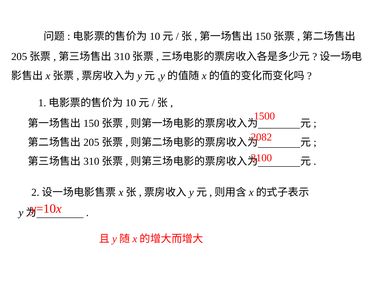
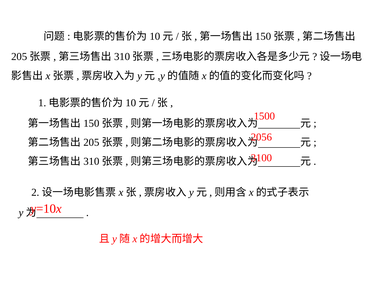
2082: 2082 -> 2056
